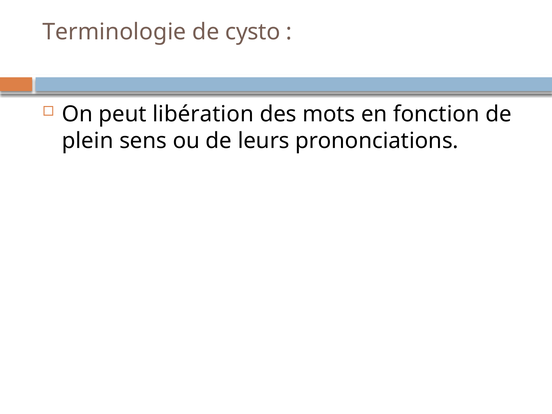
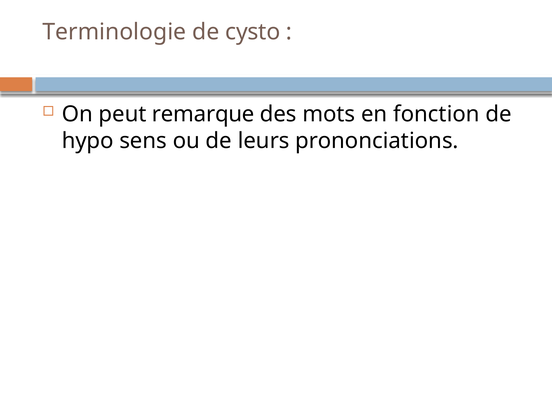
libération: libération -> remarque
plein: plein -> hypo
